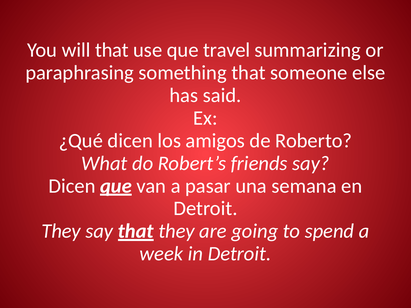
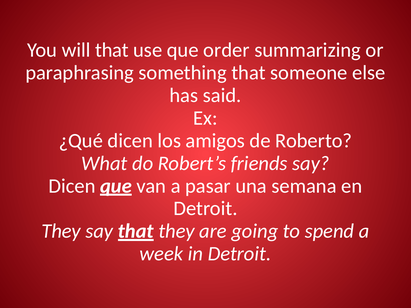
travel: travel -> order
